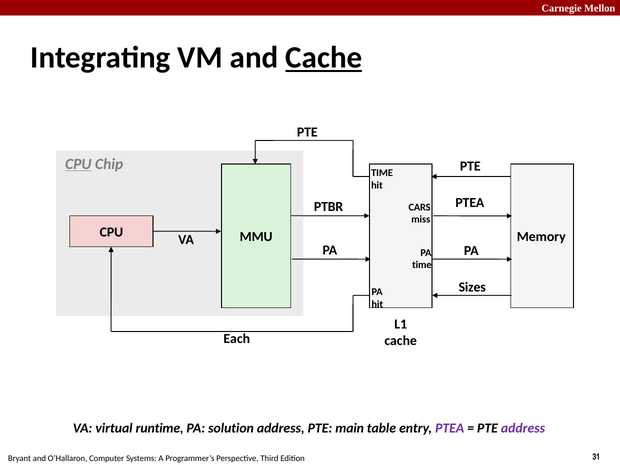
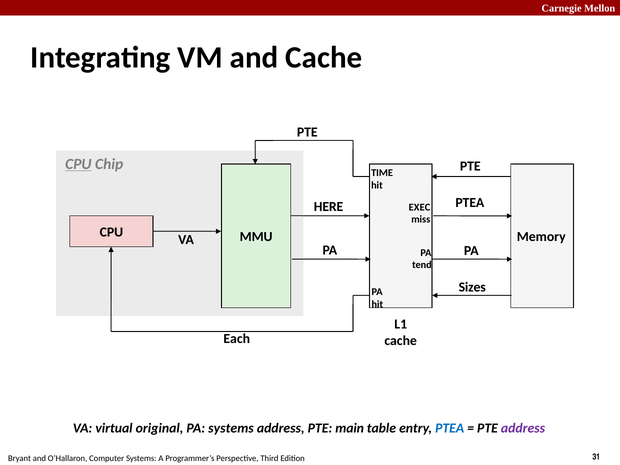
Cache at (324, 58) underline: present -> none
PTBR: PTBR -> HERE
CARS: CARS -> EXEC
time at (422, 265): time -> tend
runtime: runtime -> original
PA solution: solution -> systems
PTEA at (450, 428) colour: purple -> blue
